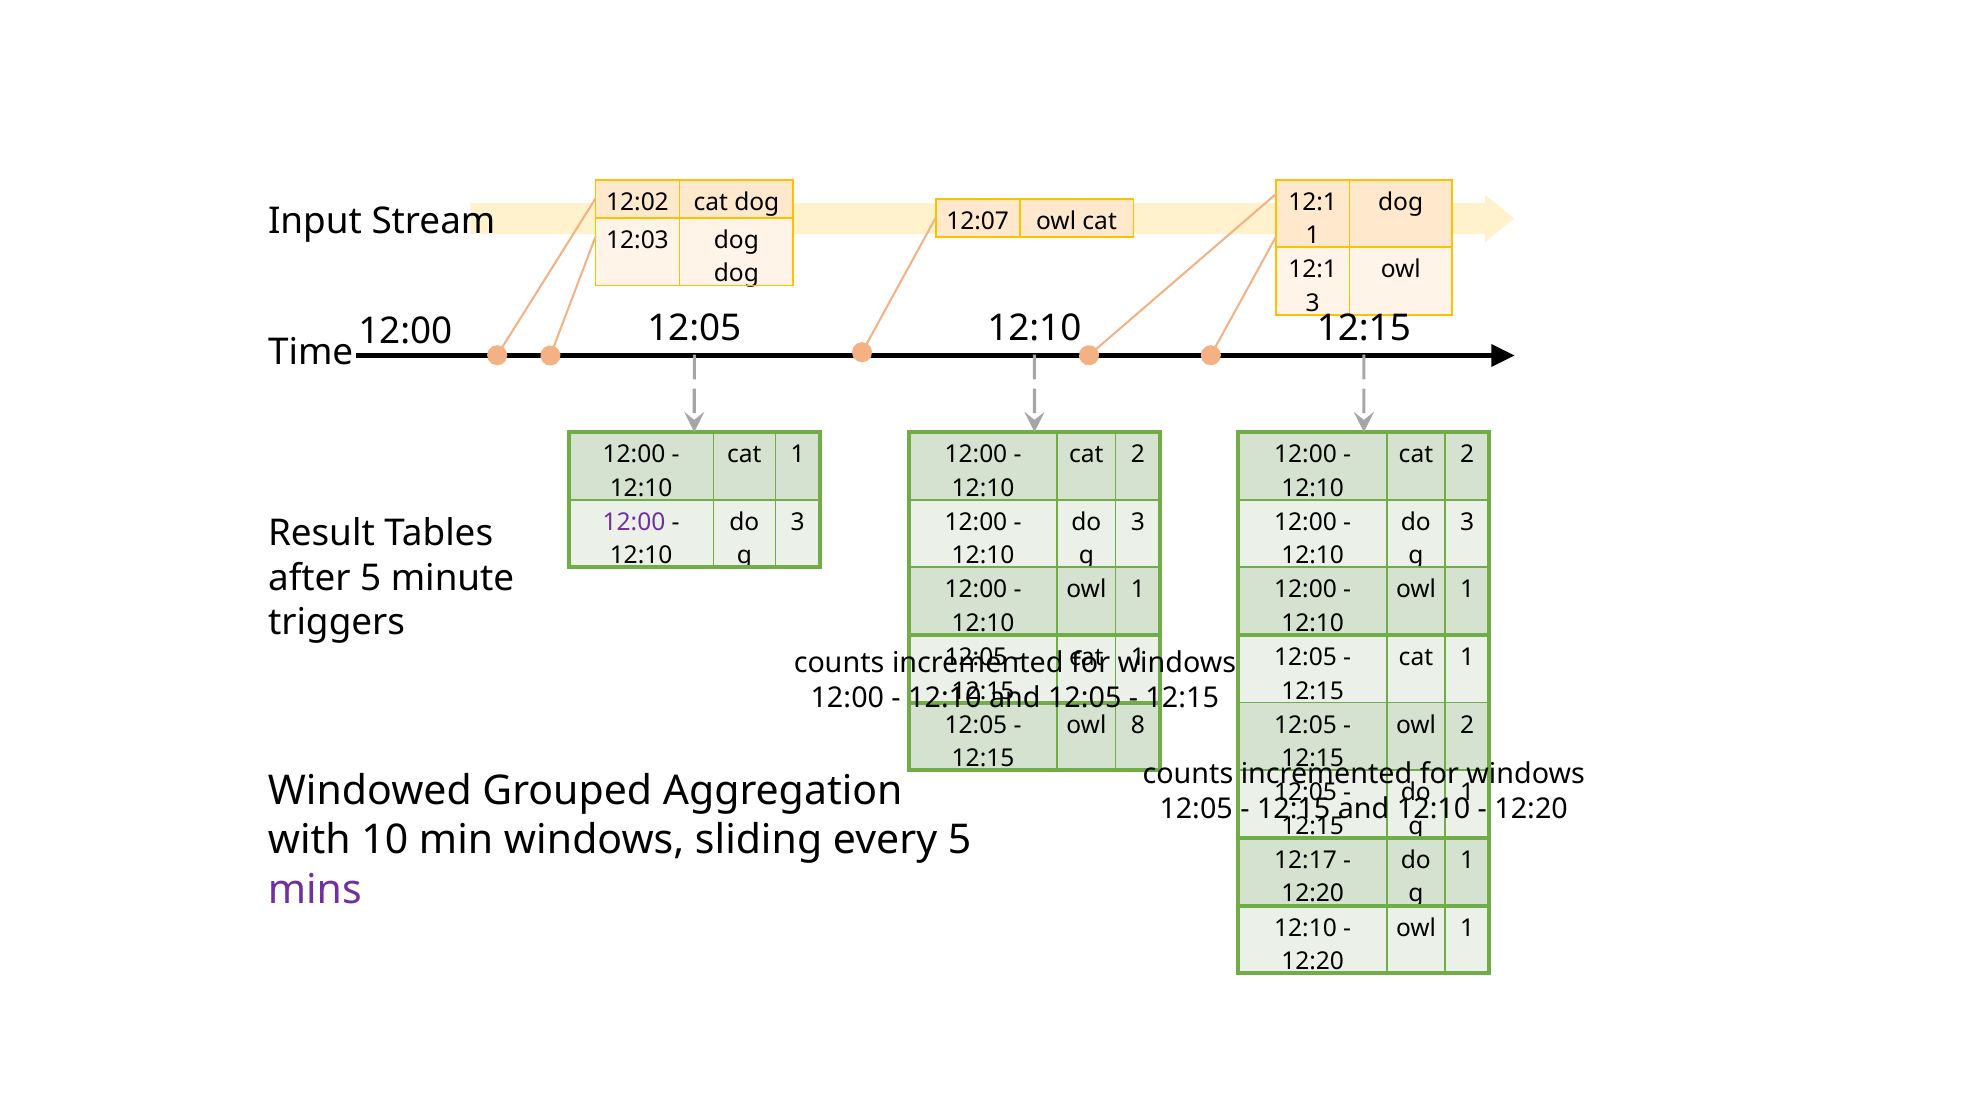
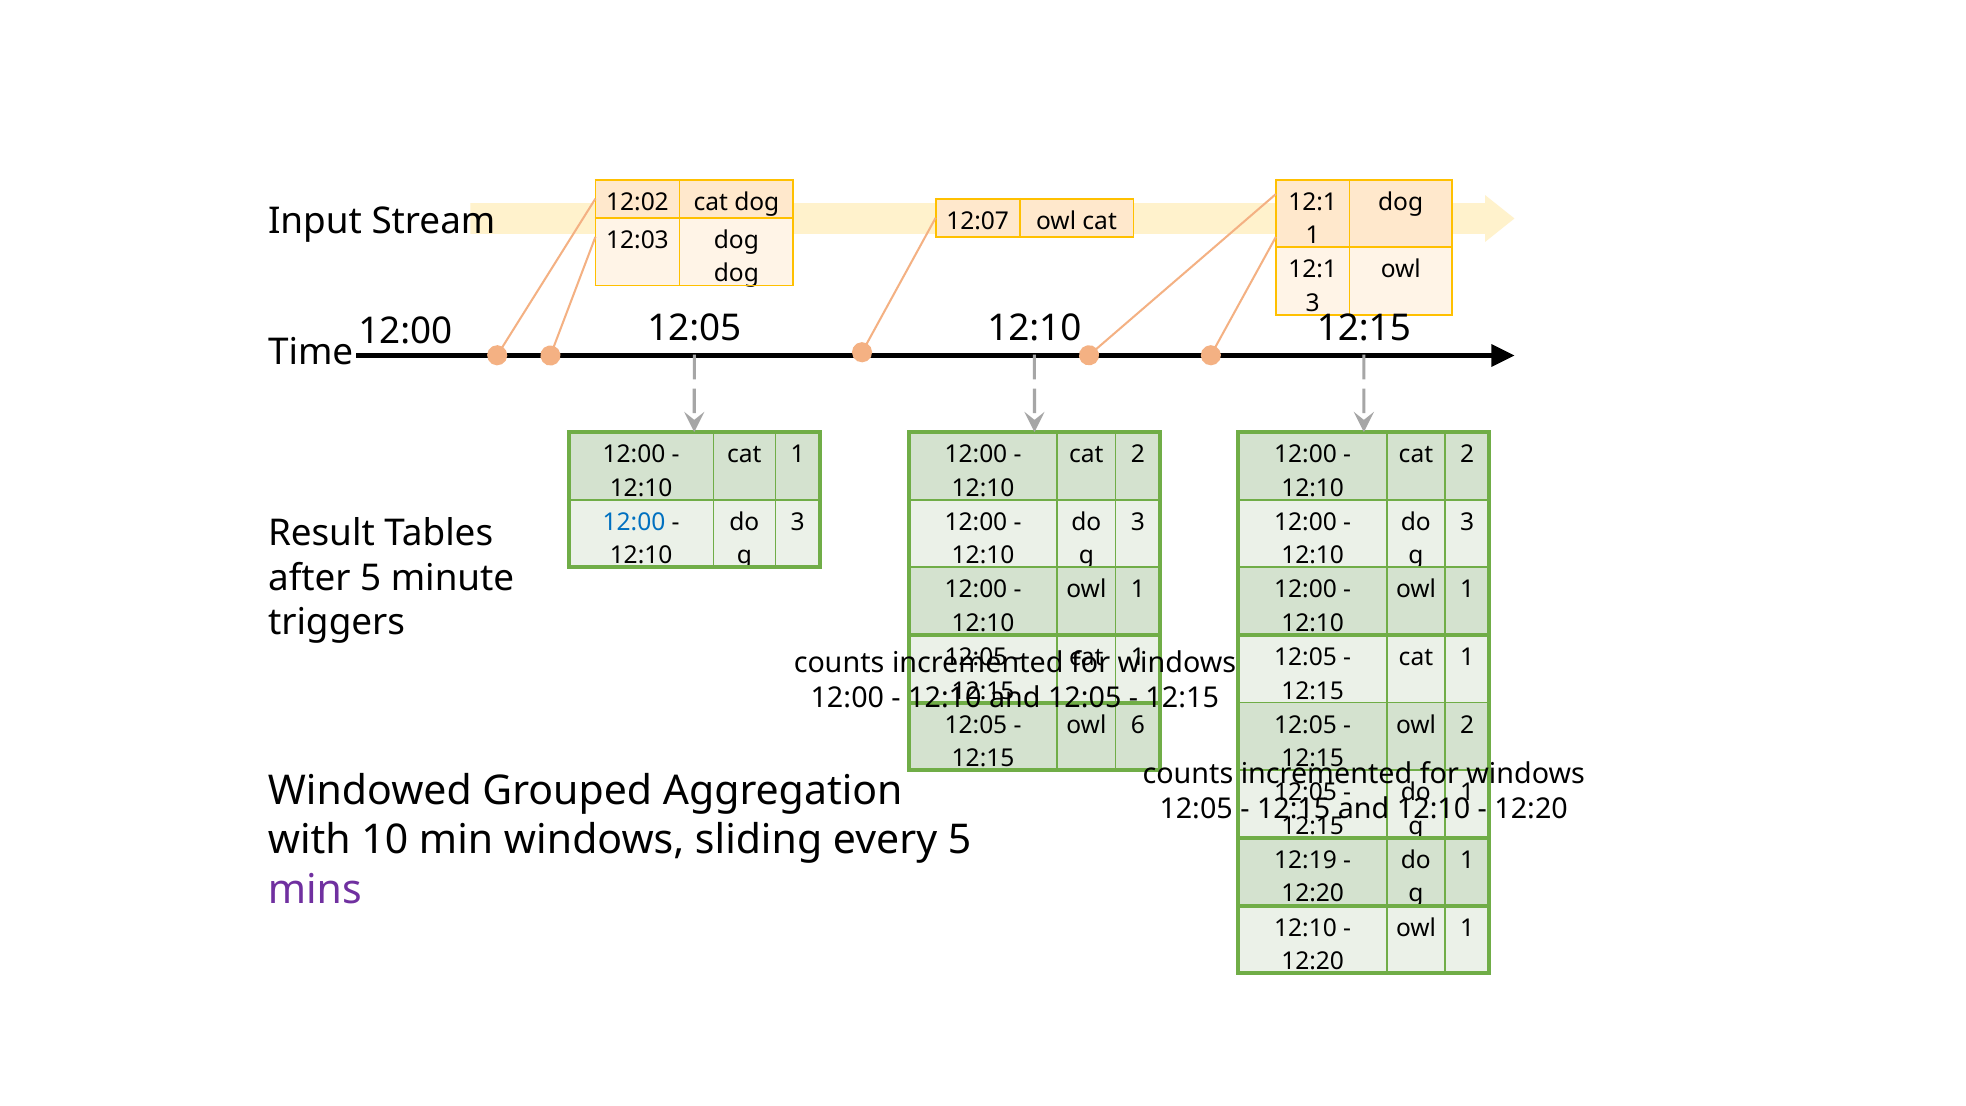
12:00 at (634, 522) colour: purple -> blue
8: 8 -> 6
12:17: 12:17 -> 12:19
